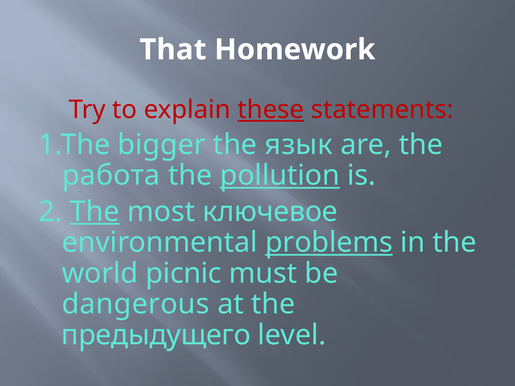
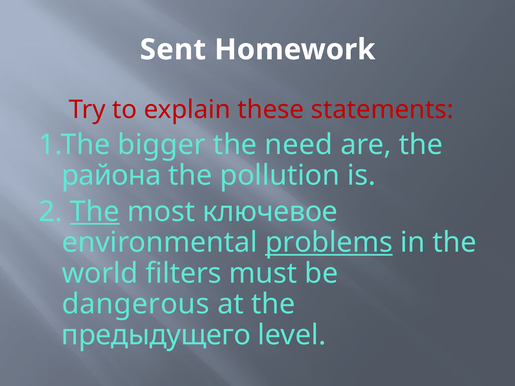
That: That -> Sent
these underline: present -> none
язык: язык -> need
работа: работа -> района
pollution underline: present -> none
picnic: picnic -> filters
